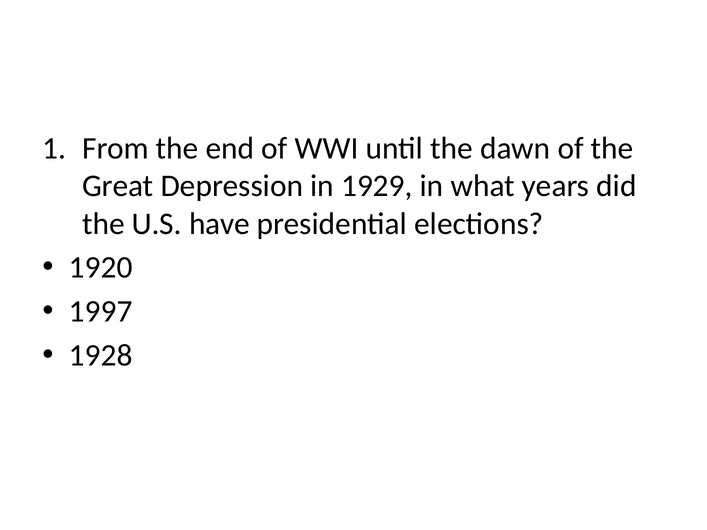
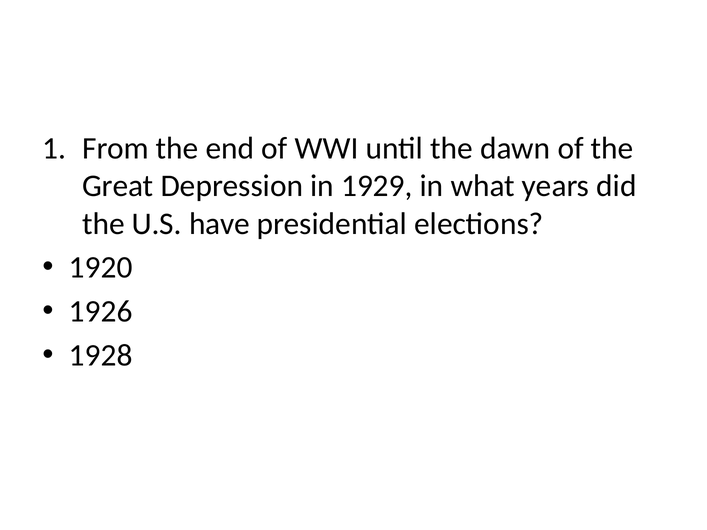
1997: 1997 -> 1926
